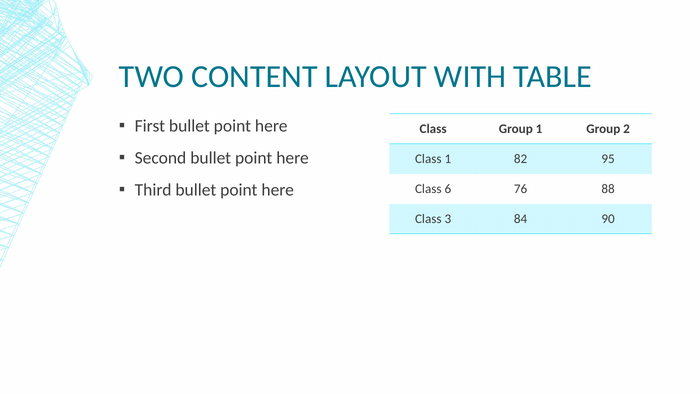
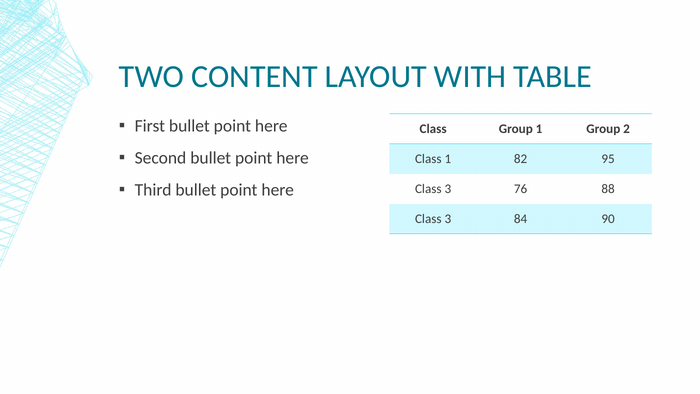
6 at (448, 189): 6 -> 3
